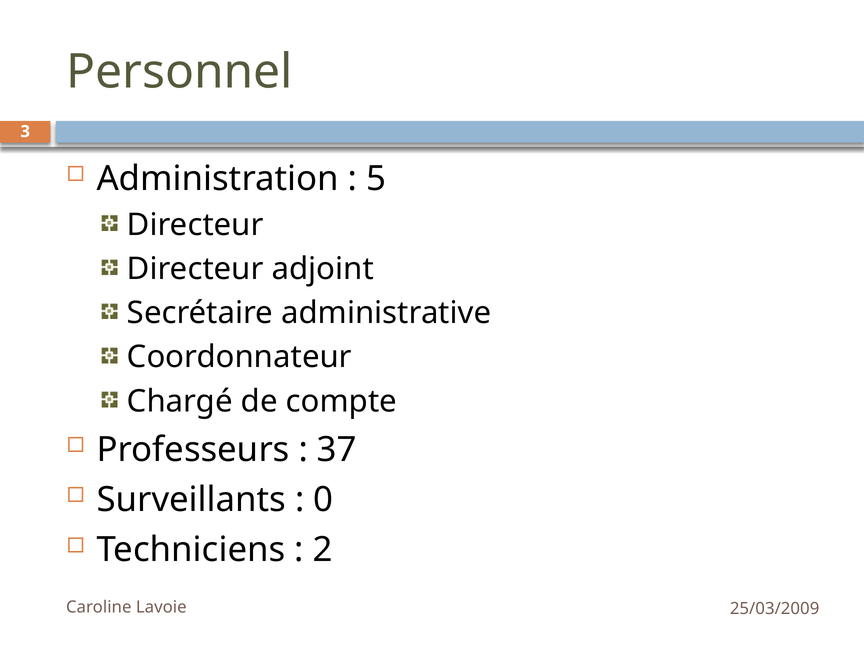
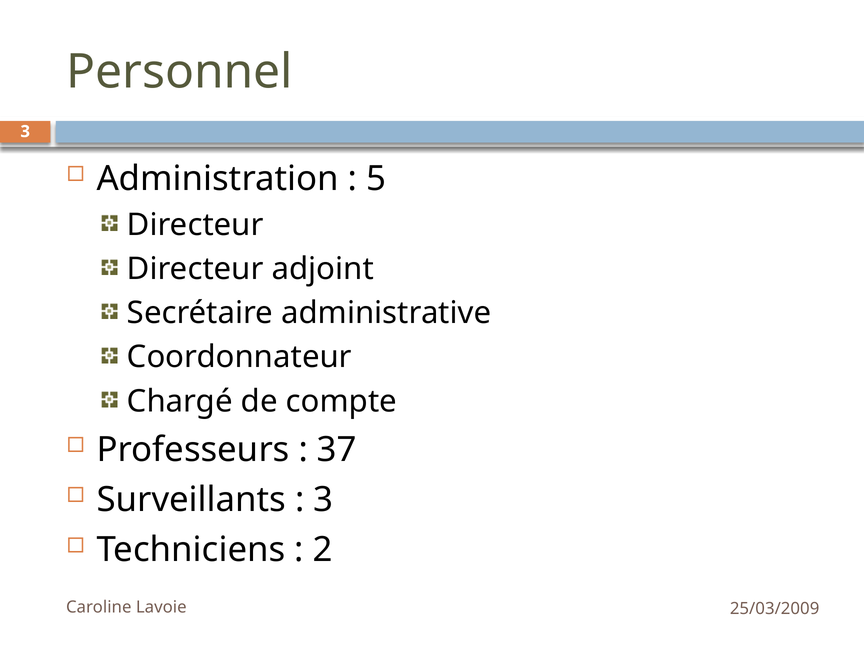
0 at (323, 500): 0 -> 3
